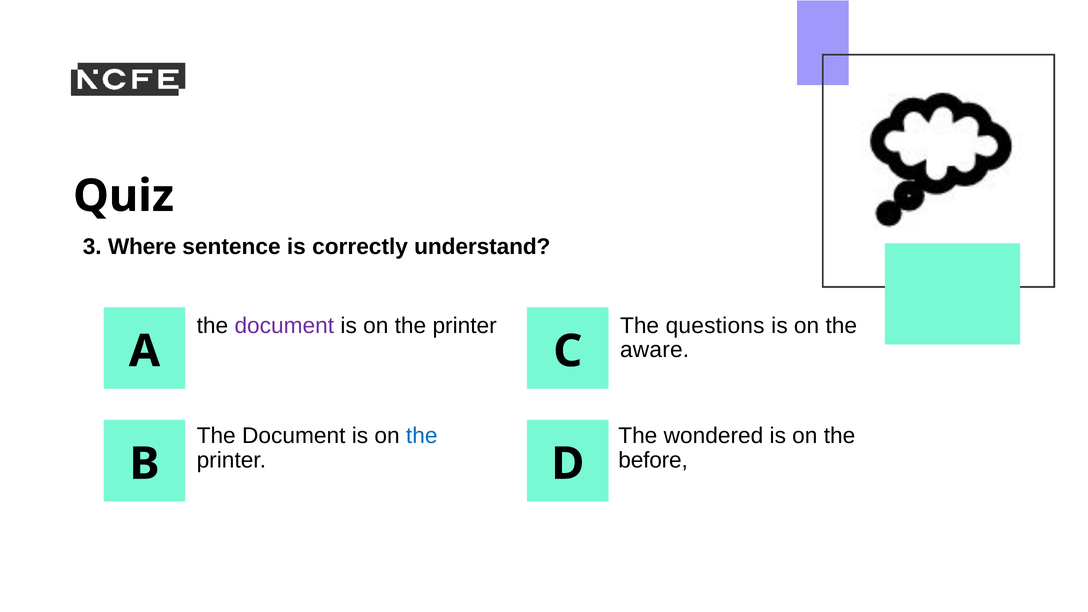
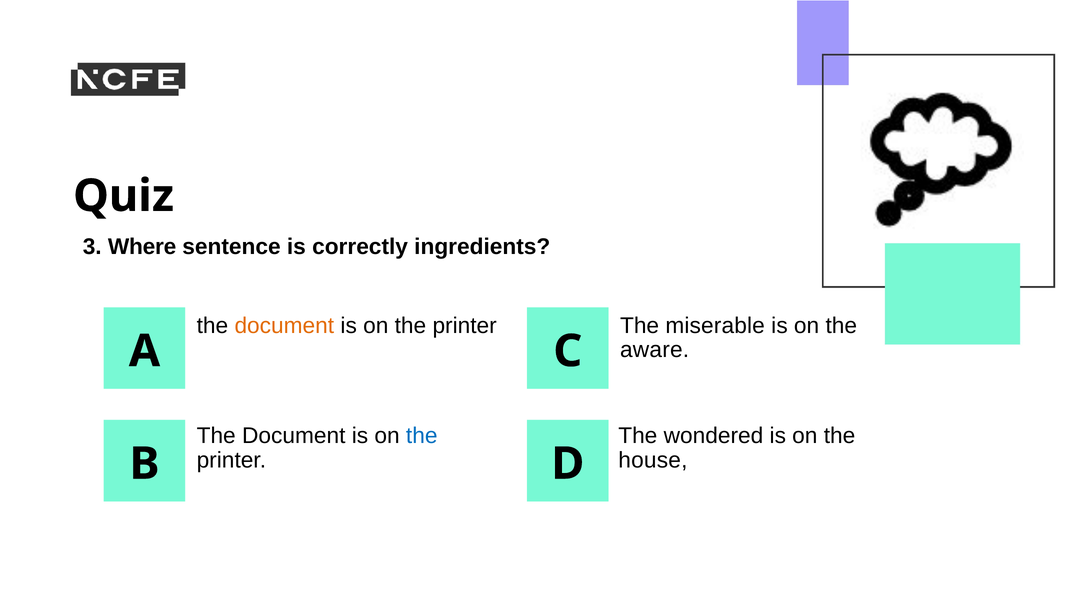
understand: understand -> ingredients
document at (284, 326) colour: purple -> orange
questions: questions -> miserable
before: before -> house
